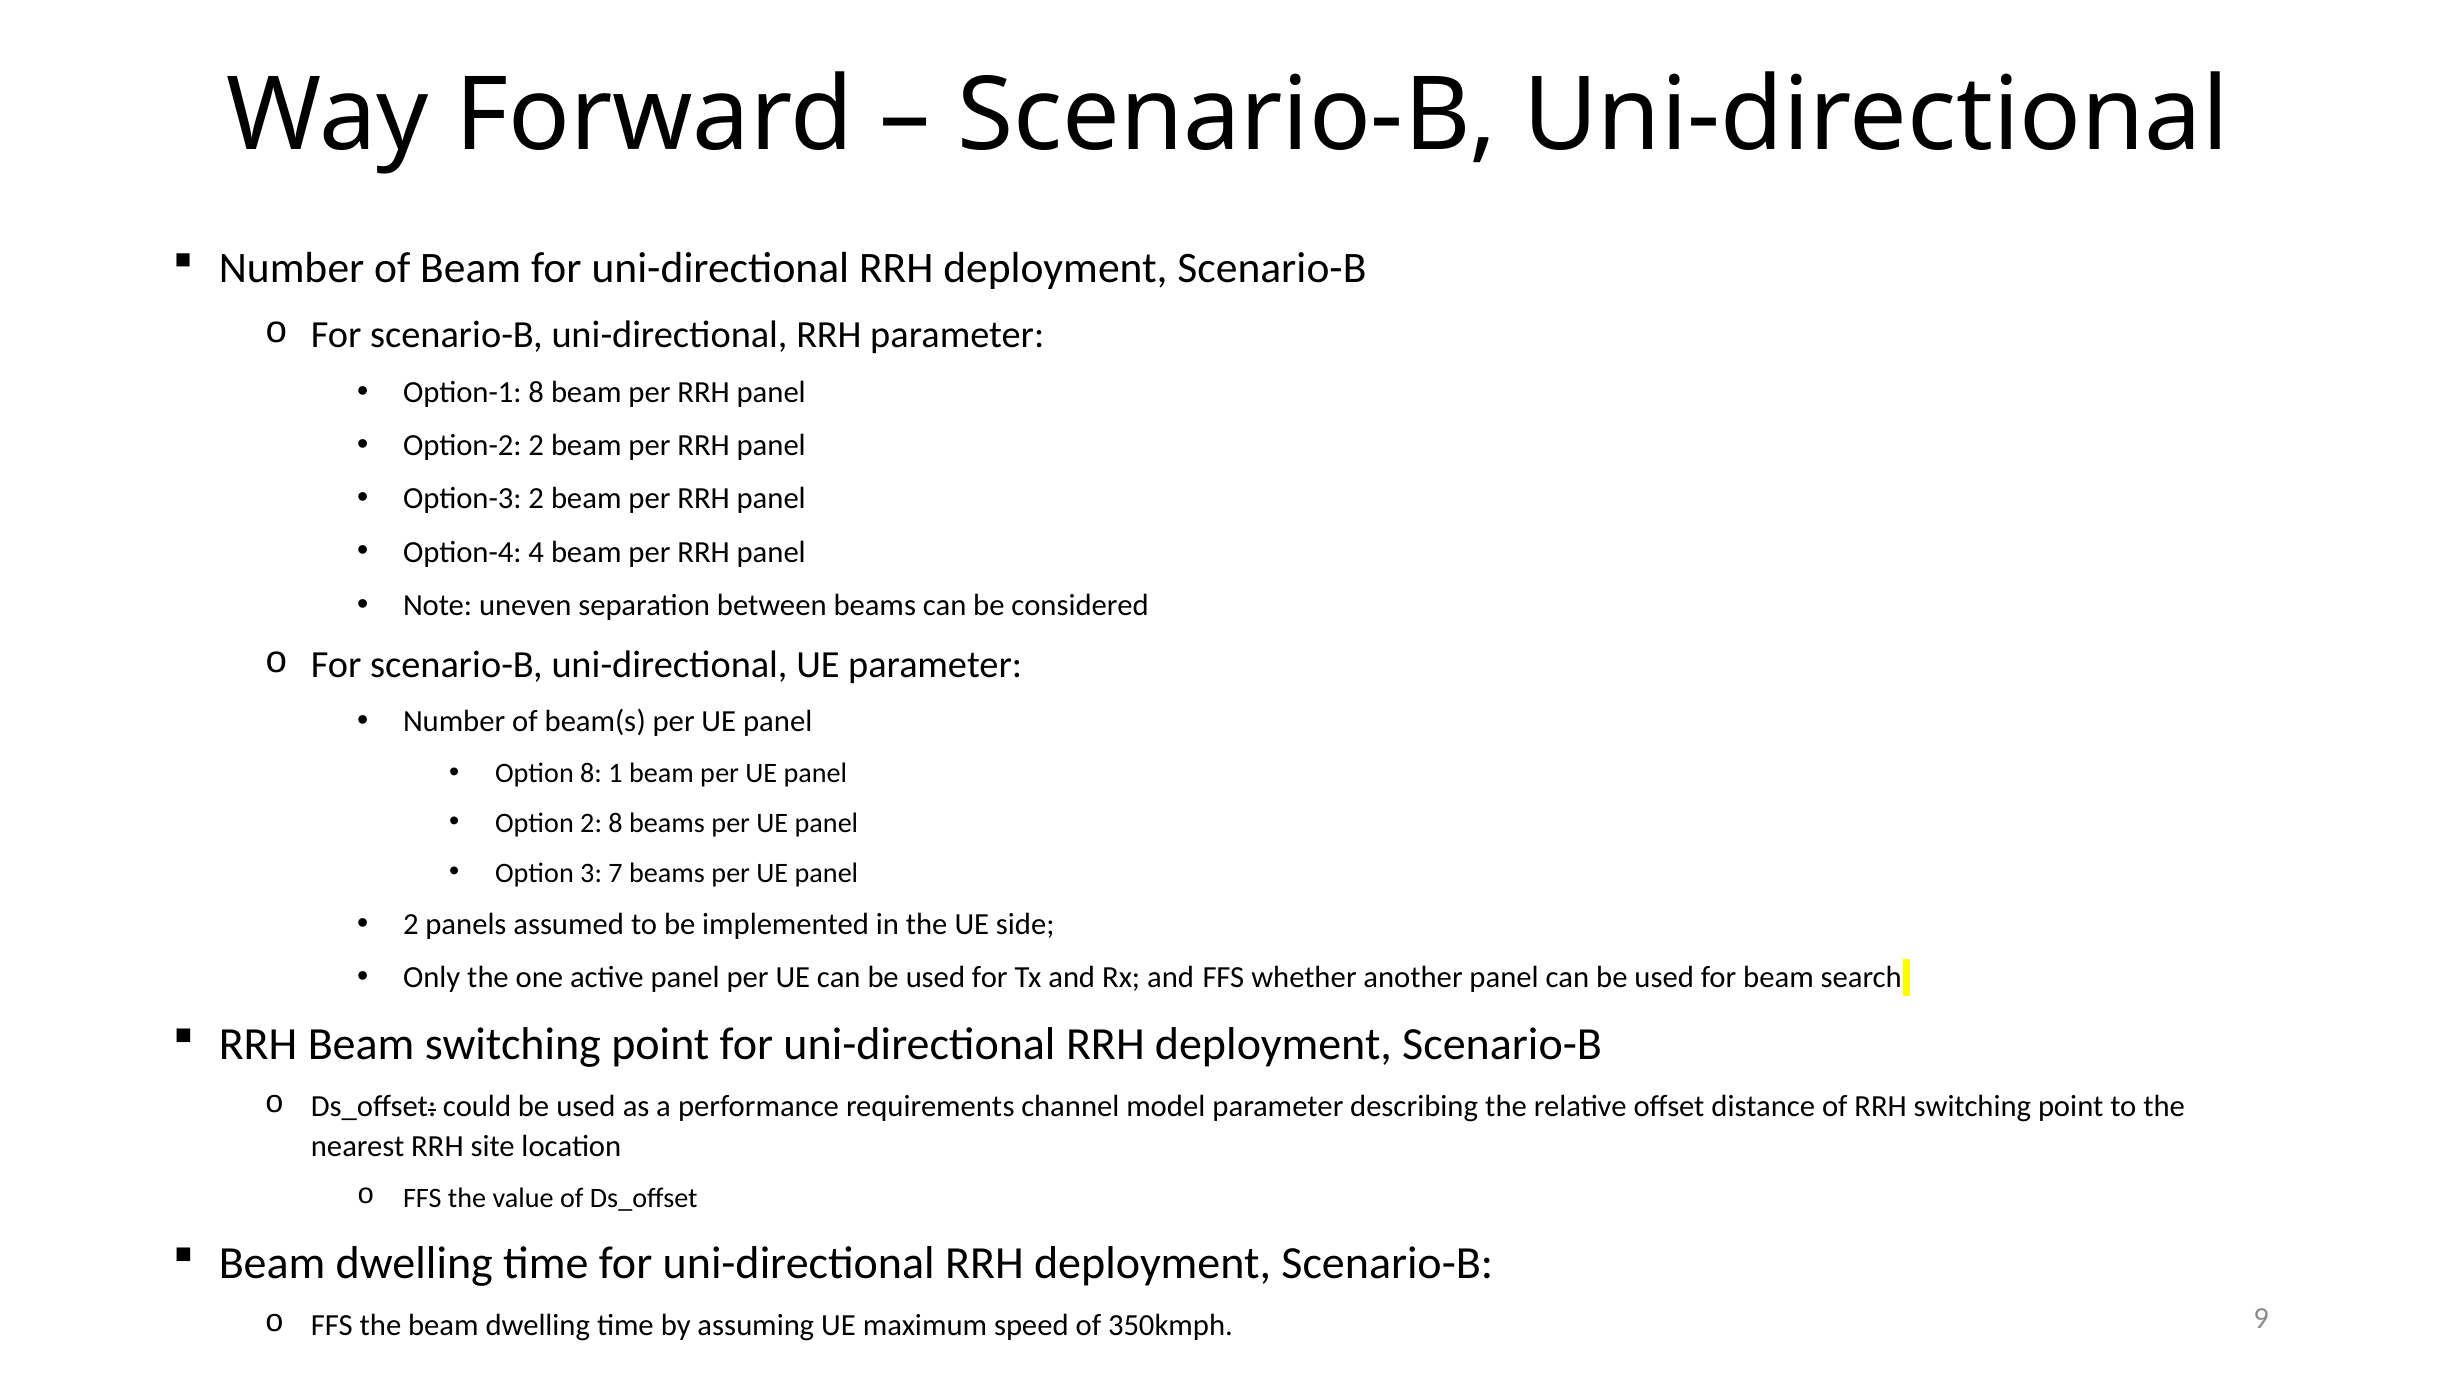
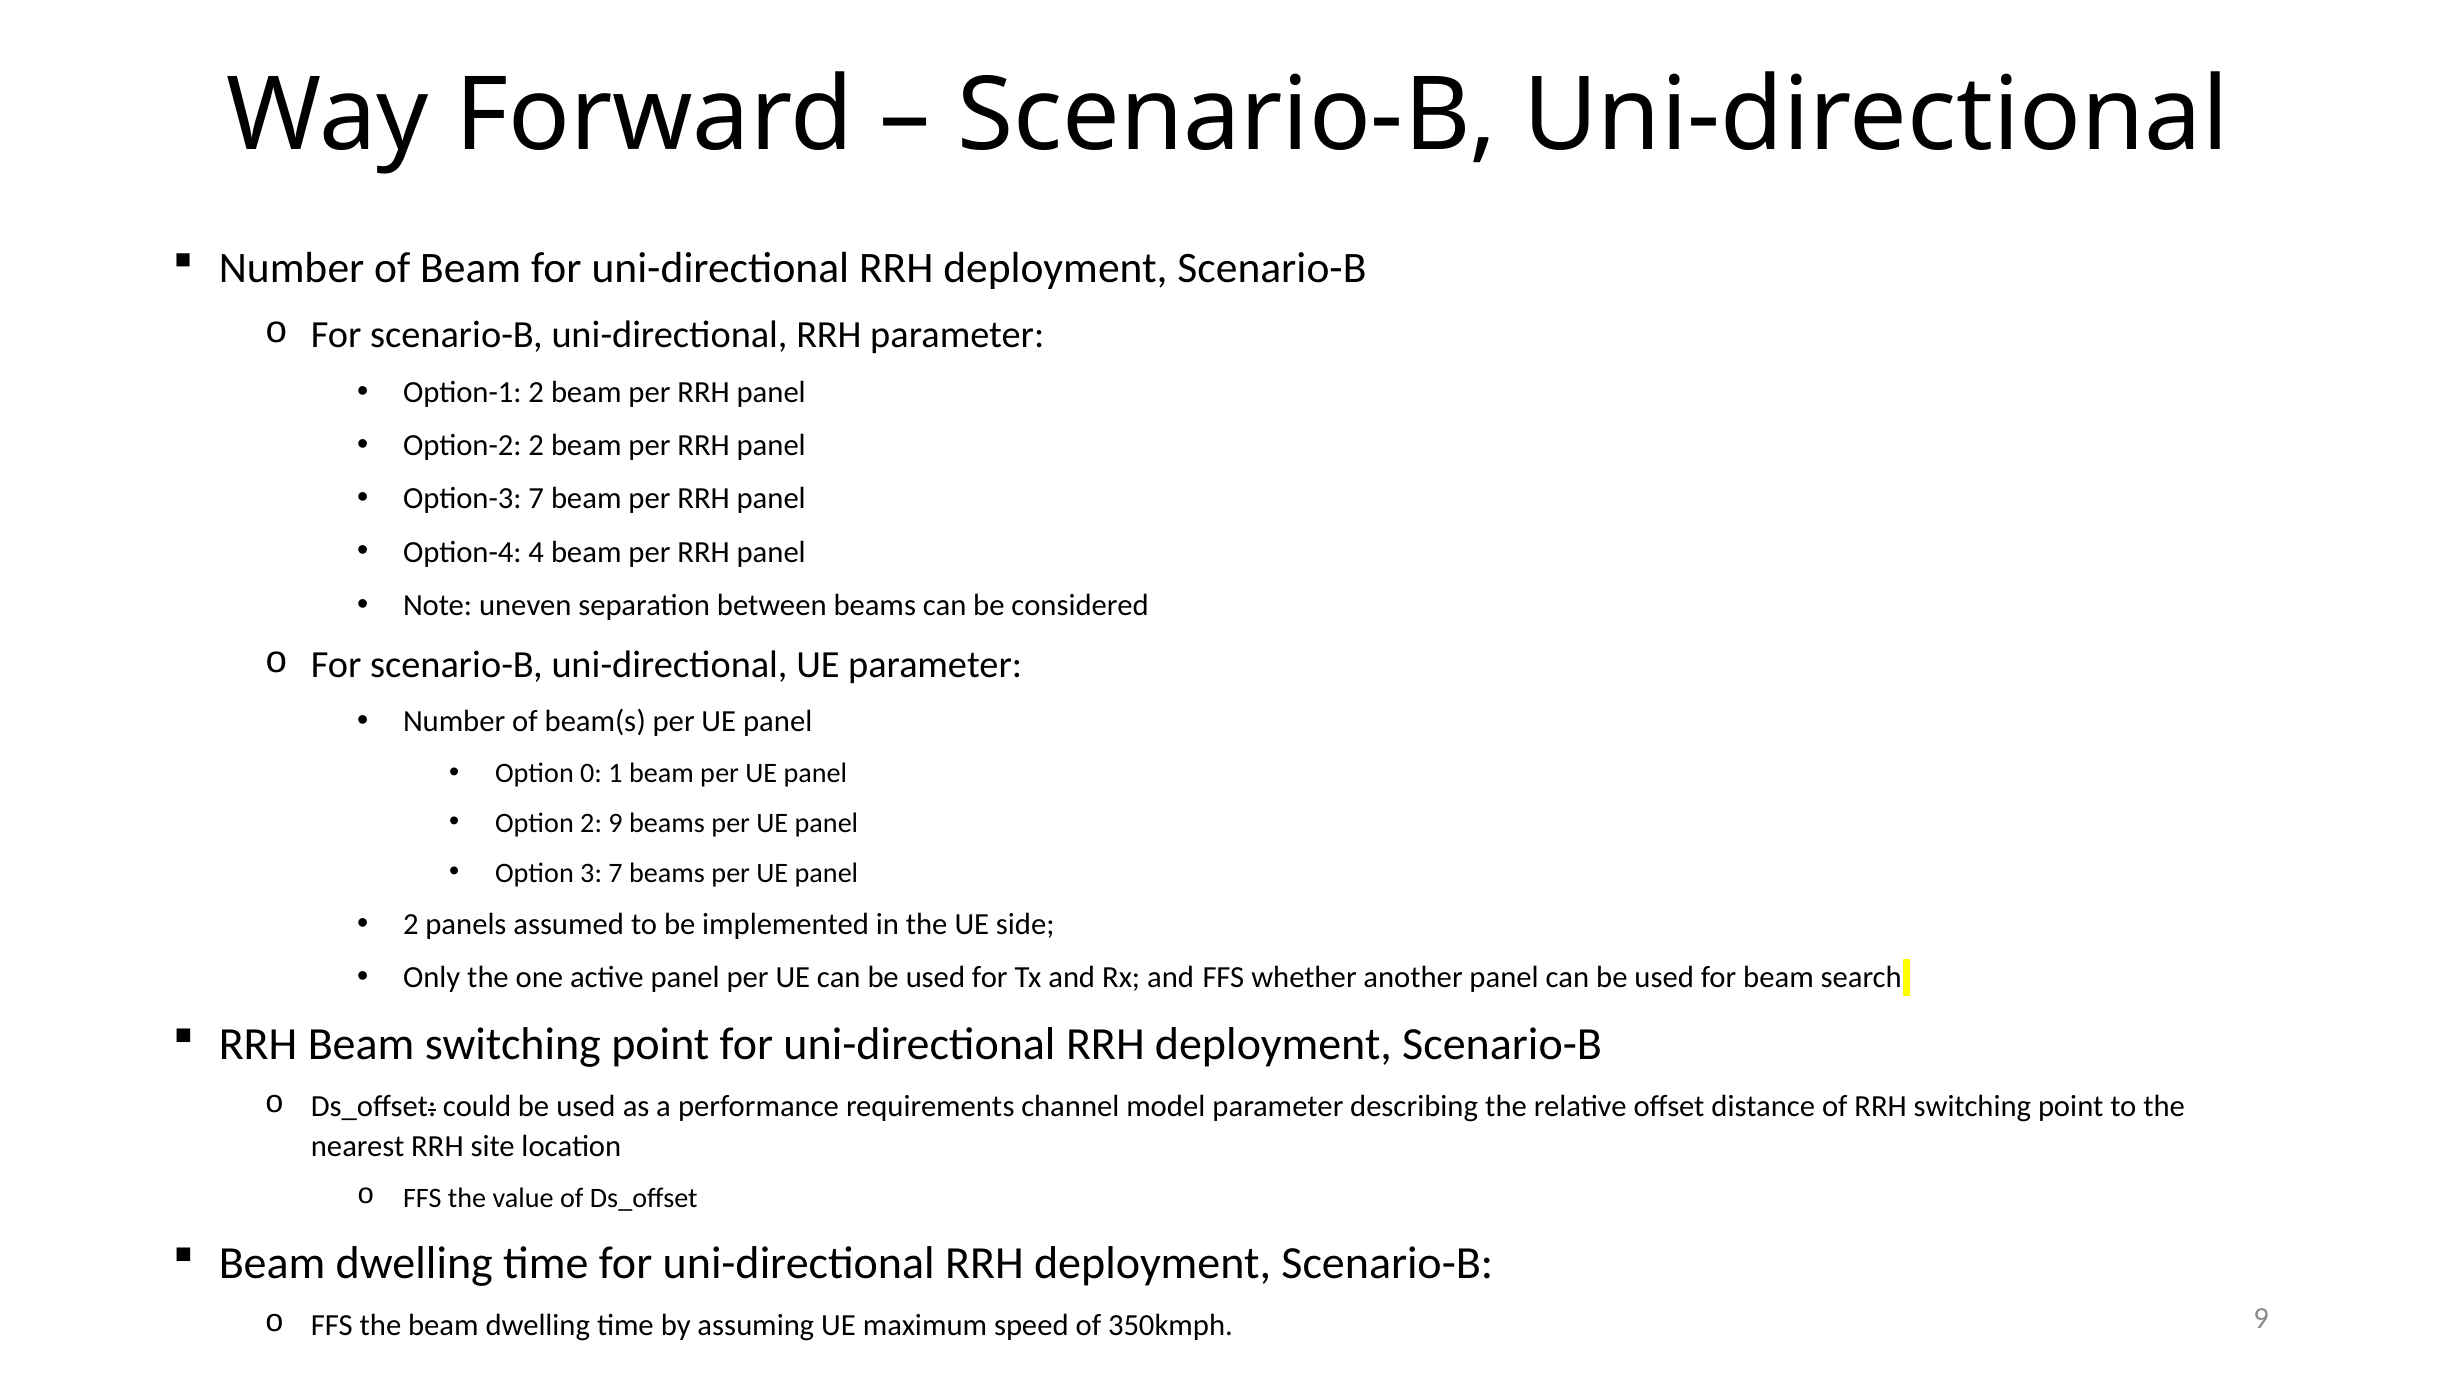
Option-1 8: 8 -> 2
Option-3 2: 2 -> 7
Option 8: 8 -> 0
2 8: 8 -> 9
